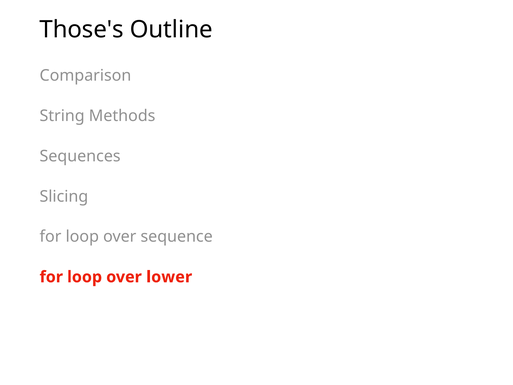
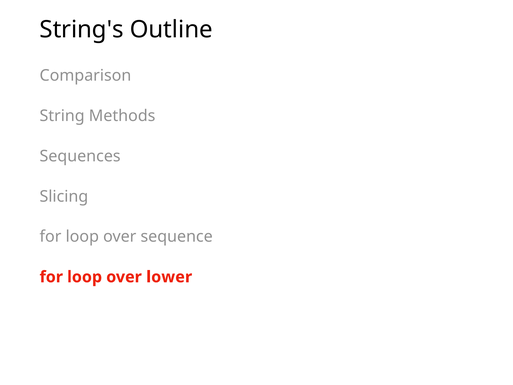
Those's: Those's -> String's
